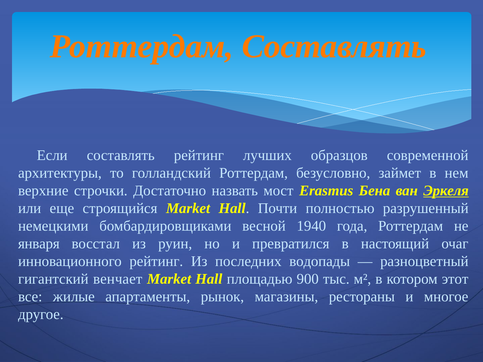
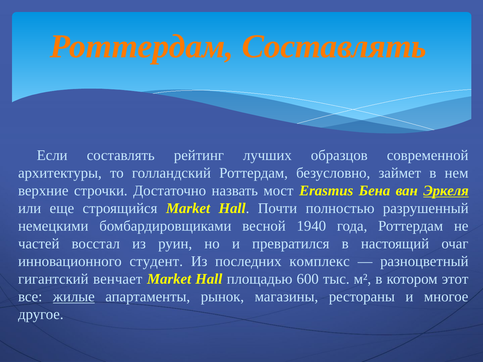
января: января -> частей
инновационного рейтинг: рейтинг -> студент
водопады: водопады -> комплекс
900: 900 -> 600
жилые underline: none -> present
